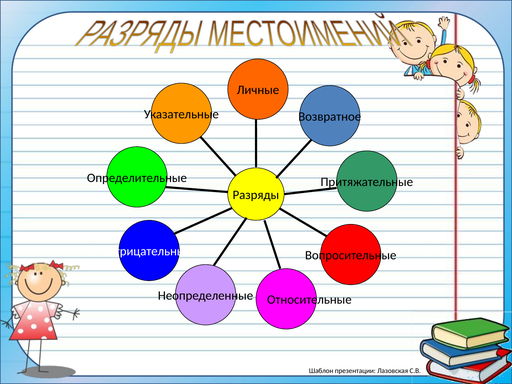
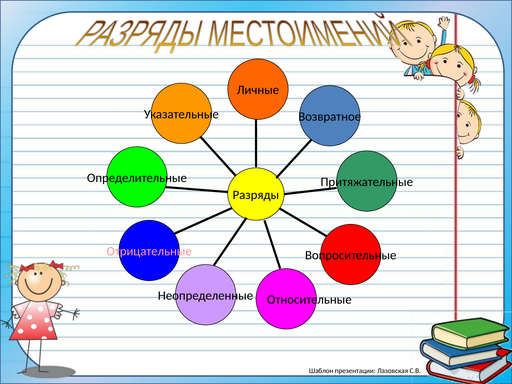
Отрицательные colour: white -> pink
